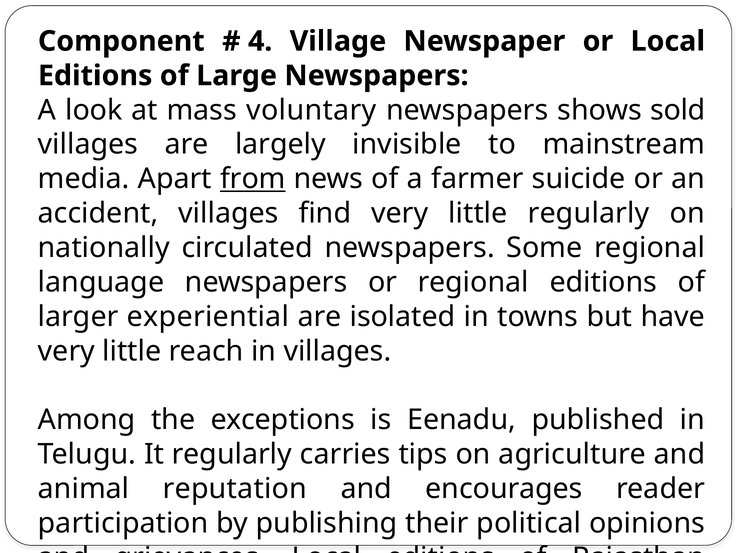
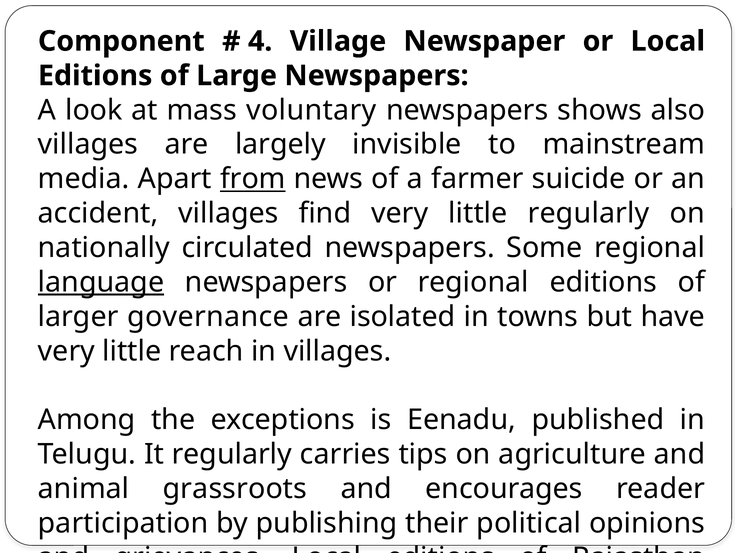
sold: sold -> also
language underline: none -> present
experiential: experiential -> governance
reputation: reputation -> grassroots
